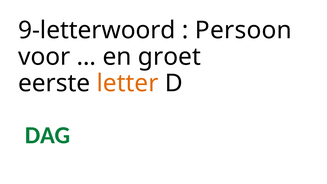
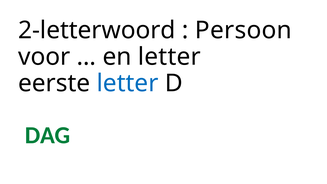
9-letterwoord: 9-letterwoord -> 2-letterwoord
en groet: groet -> letter
letter at (128, 83) colour: orange -> blue
